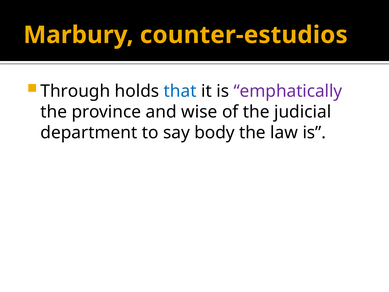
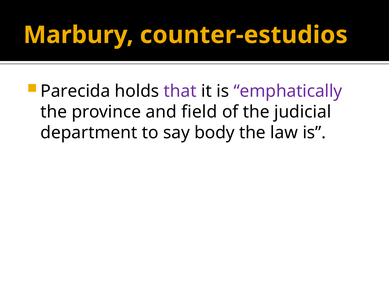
Through: Through -> Parecida
that colour: blue -> purple
wise: wise -> field
